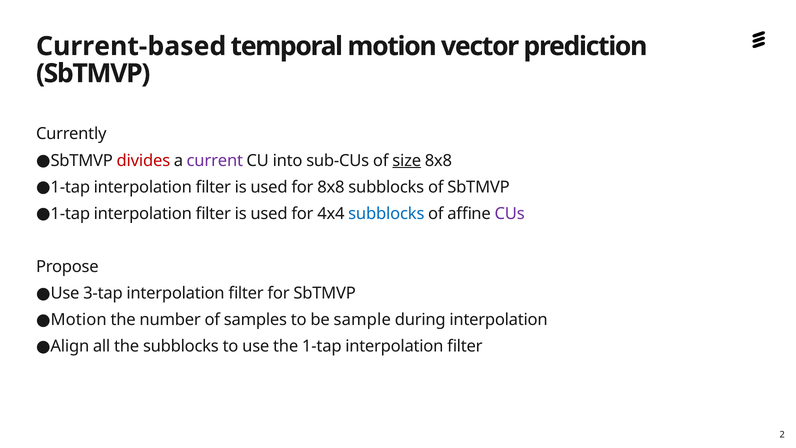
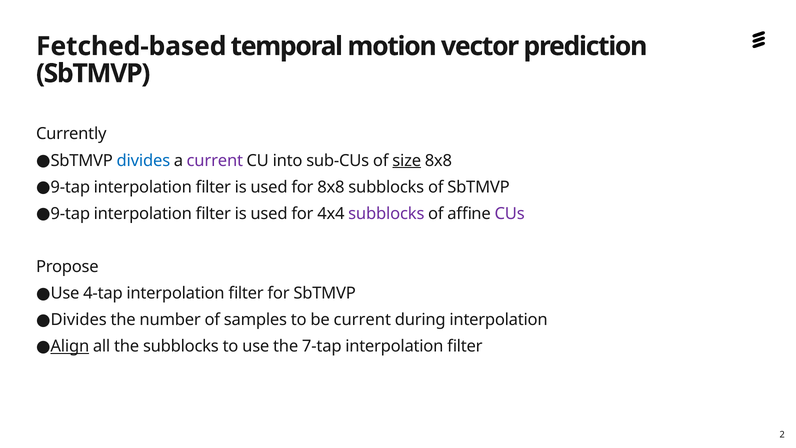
Current-based: Current-based -> Fetched-based
divides at (143, 160) colour: red -> blue
1-tap at (70, 187): 1-tap -> 9-tap
1-tap at (70, 214): 1-tap -> 9-tap
subblocks at (386, 214) colour: blue -> purple
3-tap: 3-tap -> 4-tap
Motion at (79, 320): Motion -> Divides
be sample: sample -> current
Align underline: none -> present
the 1-tap: 1-tap -> 7-tap
